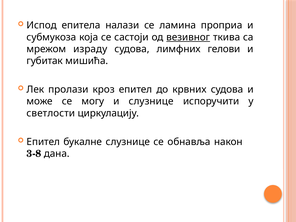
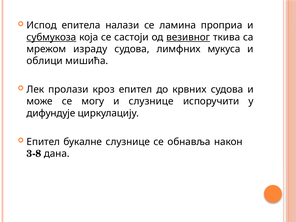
субмукоза underline: none -> present
гелови: гелови -> мукуса
губитак: губитак -> облици
светлости: светлости -> дифундује
